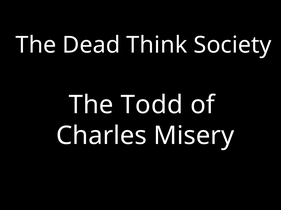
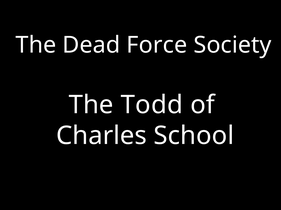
Think: Think -> Force
Misery: Misery -> School
